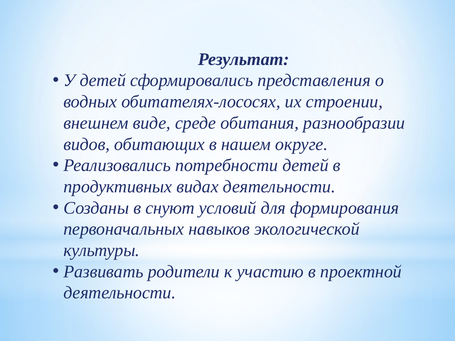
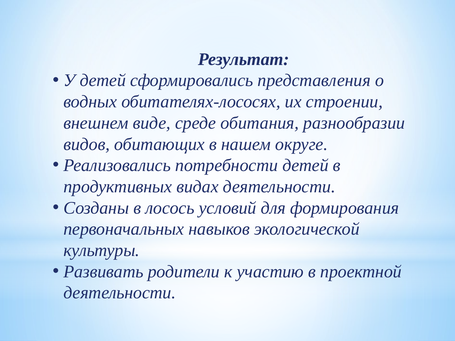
снуют: снуют -> лосось
